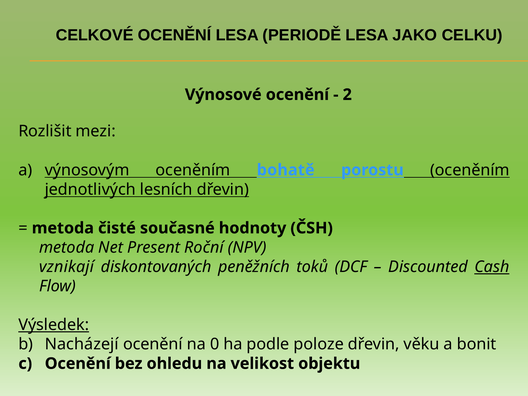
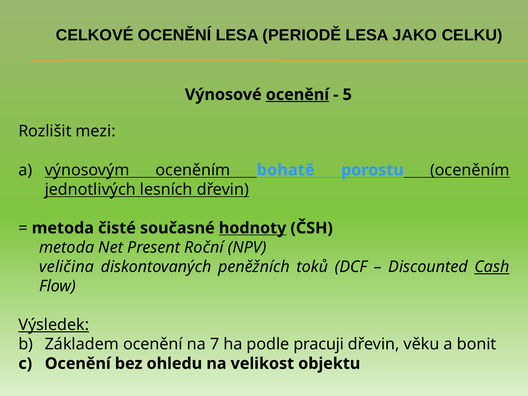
ocenění at (297, 95) underline: none -> present
2: 2 -> 5
hodnoty underline: none -> present
vznikají: vznikají -> veličina
Nacházejí: Nacházejí -> Základem
0: 0 -> 7
poloze: poloze -> pracuji
